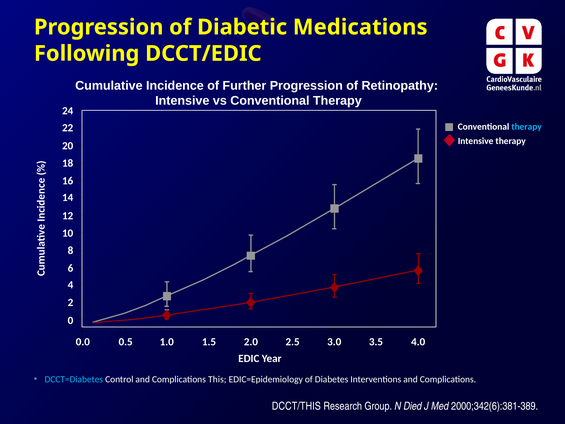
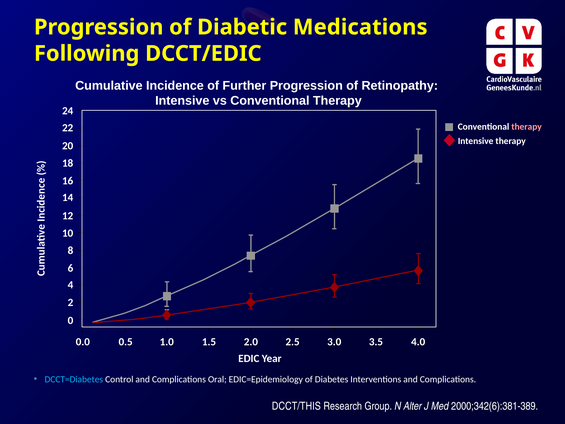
therapy at (527, 127) colour: light blue -> pink
This: This -> Oral
Died: Died -> Alter
